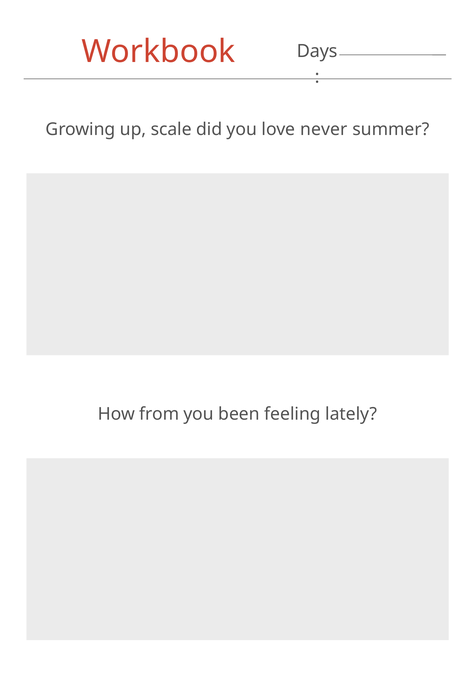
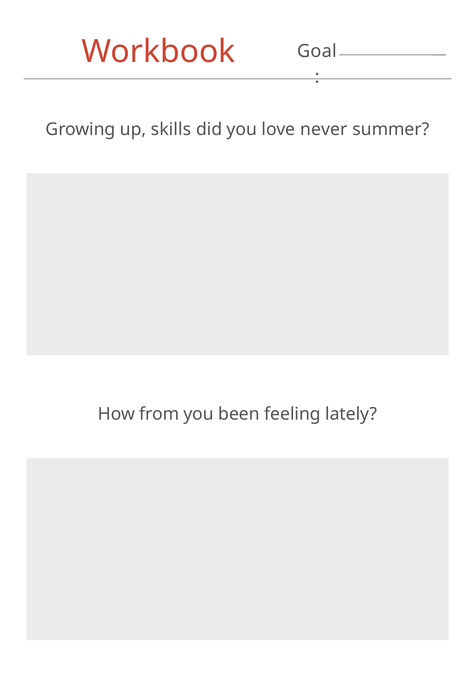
Days: Days -> Goal
scale: scale -> skills
